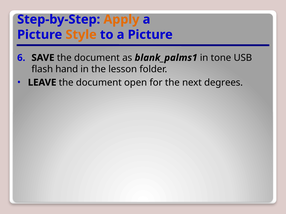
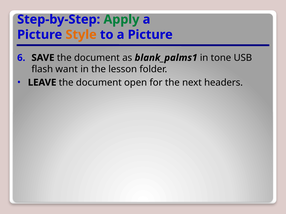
Apply colour: orange -> green
hand: hand -> want
degrees: degrees -> headers
